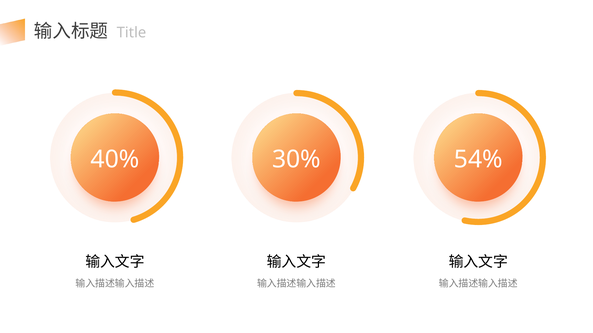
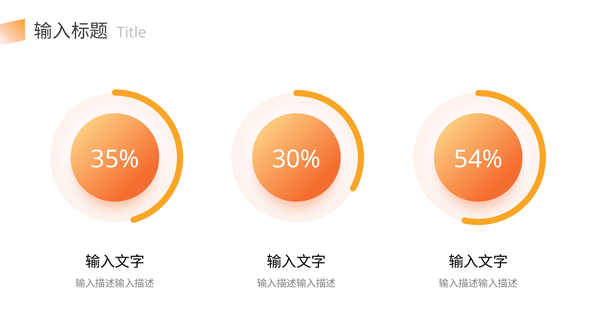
40%: 40% -> 35%
